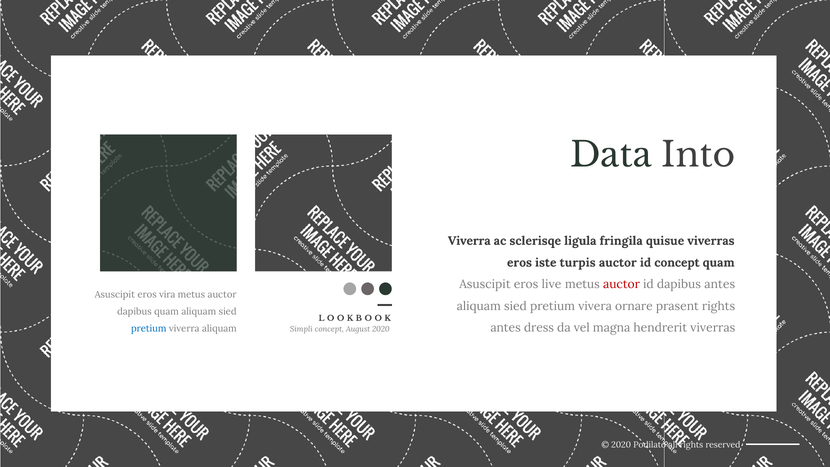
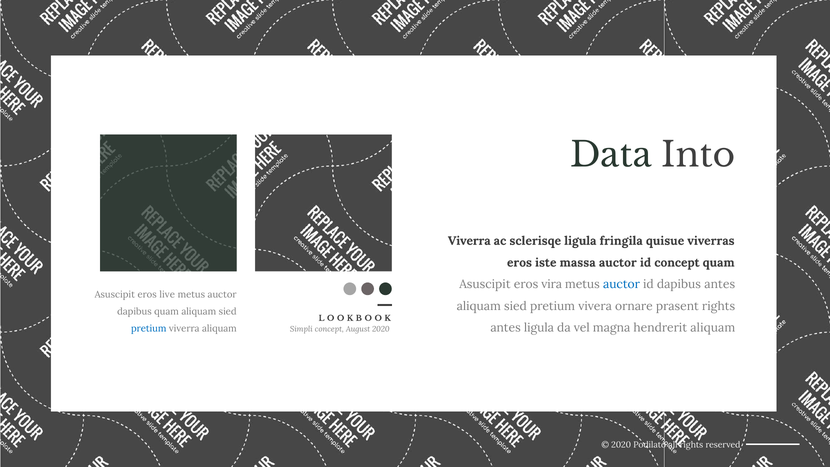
turpis: turpis -> massa
live: live -> vira
auctor at (621, 284) colour: red -> blue
vira: vira -> live
antes dress: dress -> ligula
hendrerit viverras: viverras -> aliquam
